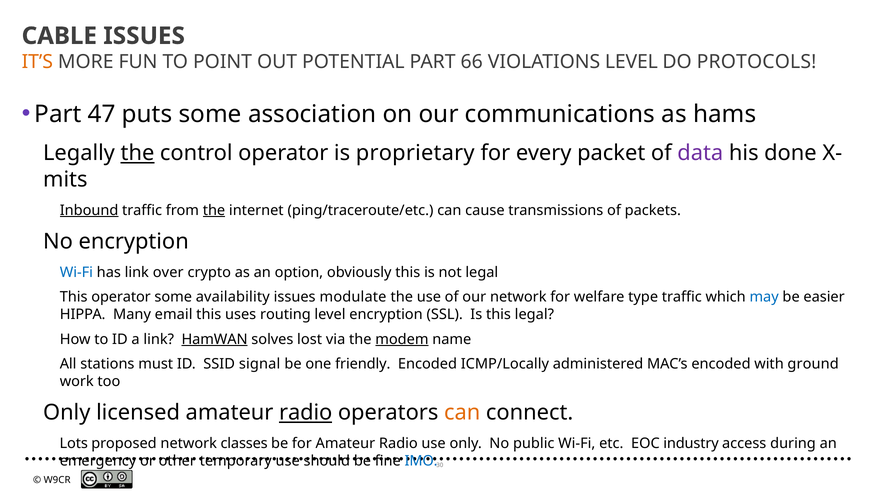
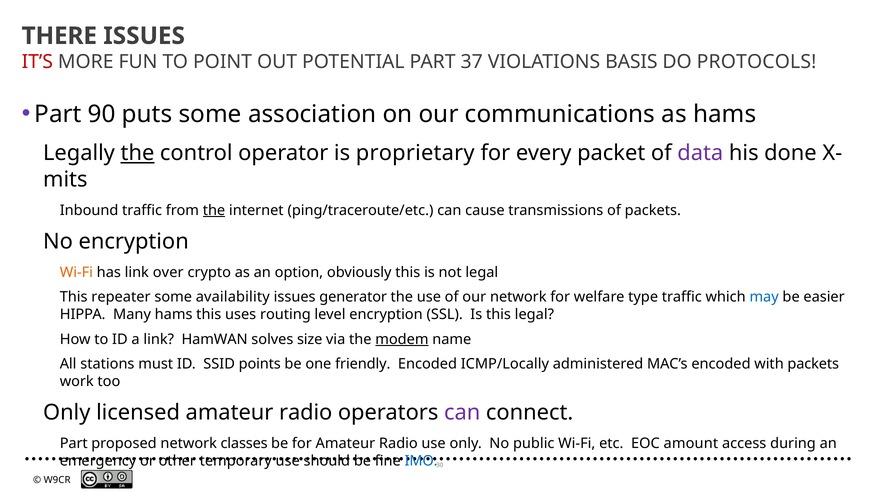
CABLE: CABLE -> THERE
IT’S colour: orange -> red
66: 66 -> 37
VIOLATIONS LEVEL: LEVEL -> BASIS
47: 47 -> 90
Inbound underline: present -> none
Wi-Fi at (76, 272) colour: blue -> orange
This operator: operator -> repeater
modulate: modulate -> generator
Many email: email -> hams
HamWAN underline: present -> none
lost: lost -> size
signal: signal -> points
with ground: ground -> packets
radio at (306, 413) underline: present -> none
can at (462, 413) colour: orange -> purple
Lots at (74, 444): Lots -> Part
industry: industry -> amount
